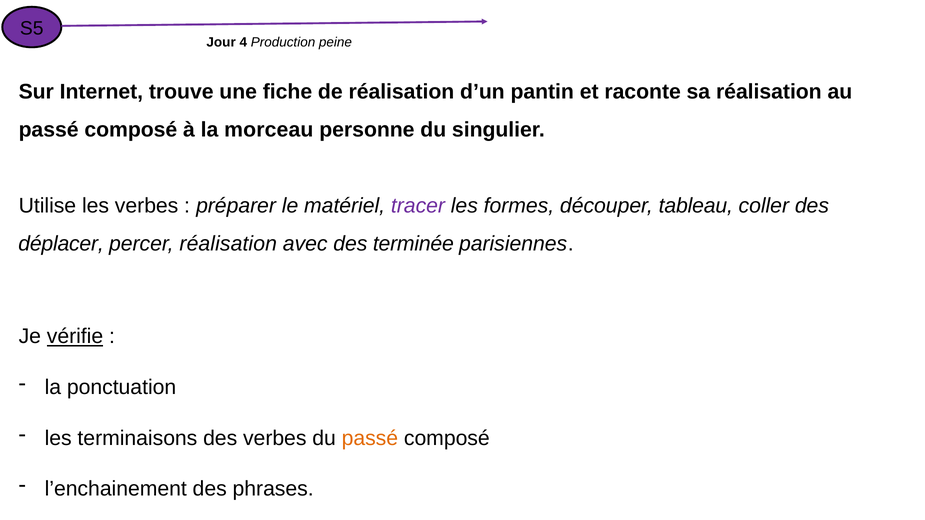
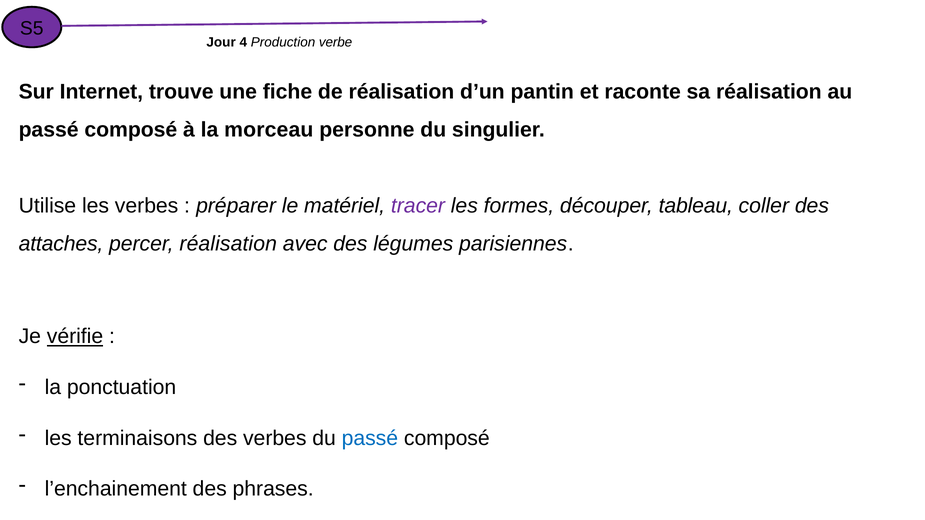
peine: peine -> verbe
déplacer: déplacer -> attaches
terminée: terminée -> légumes
passé at (370, 438) colour: orange -> blue
